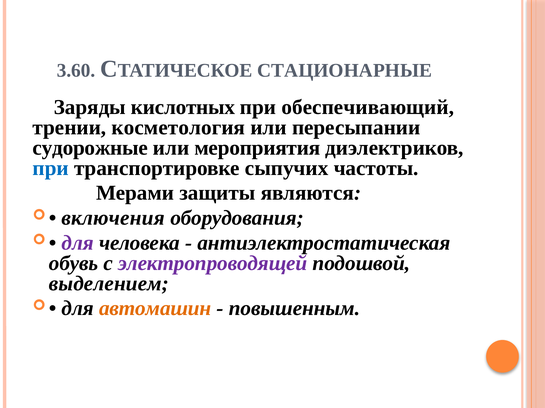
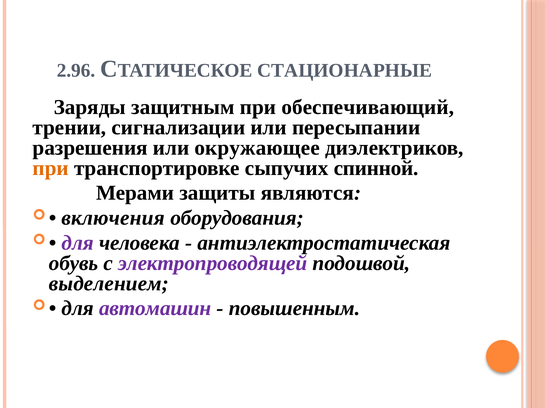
3.60: 3.60 -> 2.96
кислотных: кислотных -> защитным
косметология: косметология -> сигнализации
судорожные: судорожные -> разрешения
мероприятия: мероприятия -> окружающее
при at (51, 168) colour: blue -> orange
частоты: частоты -> спинной
автомашин colour: orange -> purple
